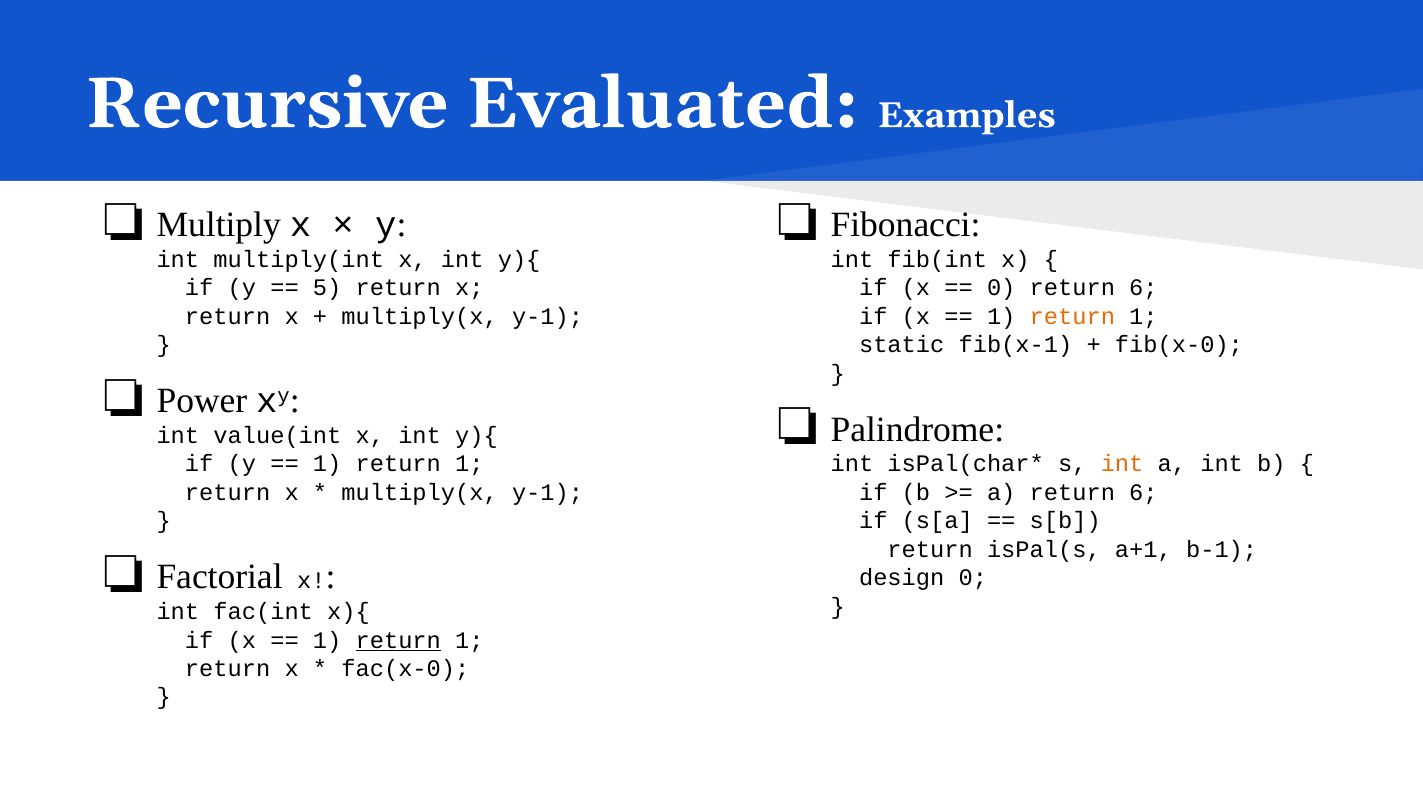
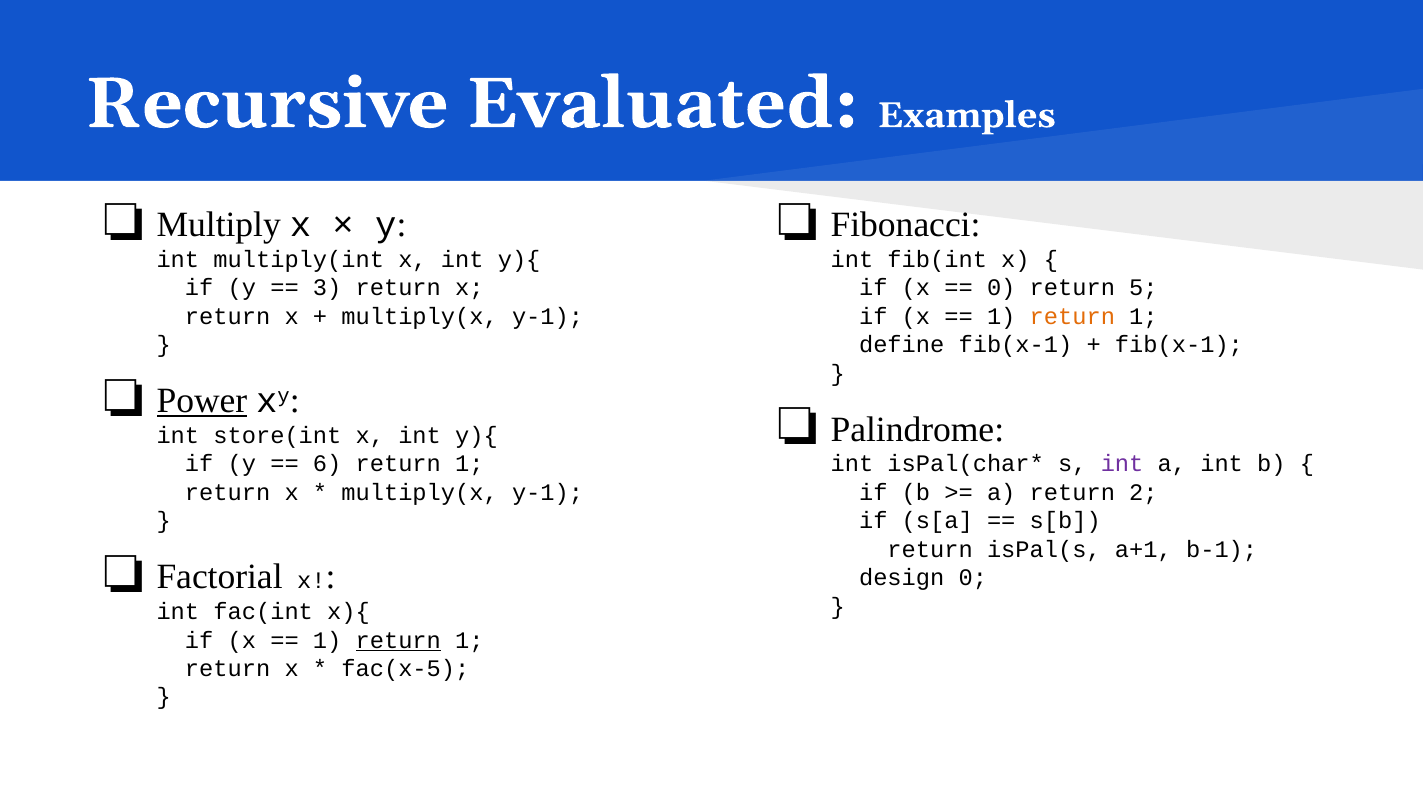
5: 5 -> 3
0 return 6: 6 -> 5
static: static -> define
fib(x-0 at (1179, 345): fib(x-0 -> fib(x-1
Power underline: none -> present
value(int: value(int -> store(int
1 at (327, 464): 1 -> 6
int at (1122, 464) colour: orange -> purple
a return 6: 6 -> 2
fac(x-0: fac(x-0 -> fac(x-5
